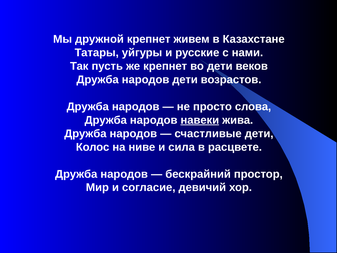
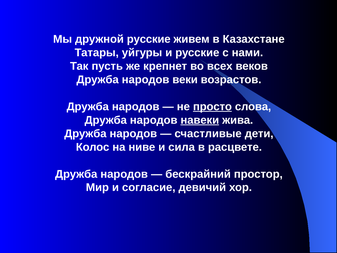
дружной крепнет: крепнет -> русские
во дети: дети -> всех
народов дети: дети -> веки
просто underline: none -> present
